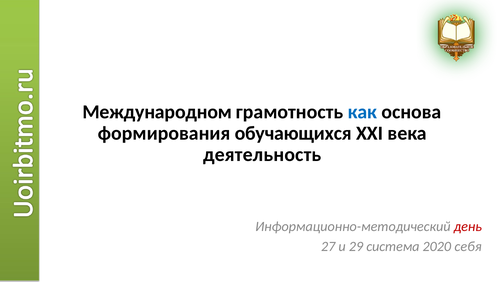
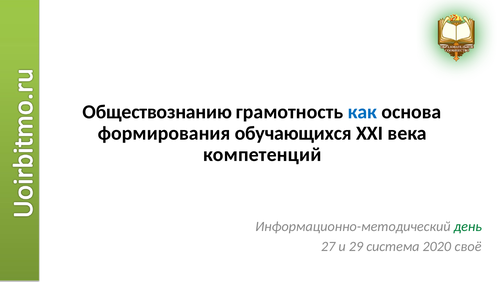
Международном: Международном -> Обществознанию
деятельность: деятельность -> компетенций
день colour: red -> green
себя: себя -> своё
